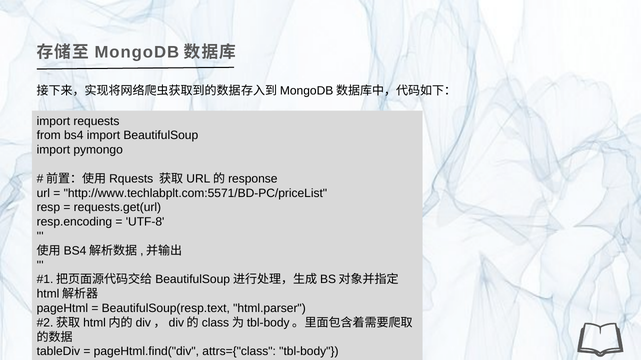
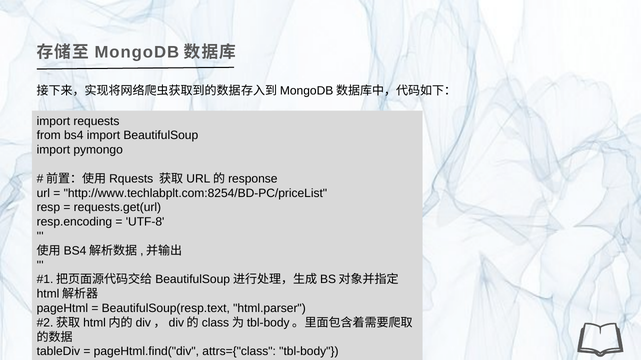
http://www.techlabplt.com:5571/BD-PC/priceList: http://www.techlabplt.com:5571/BD-PC/priceList -> http://www.techlabplt.com:8254/BD-PC/priceList
